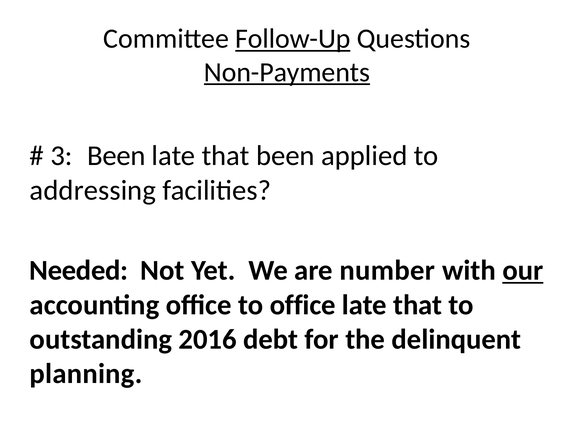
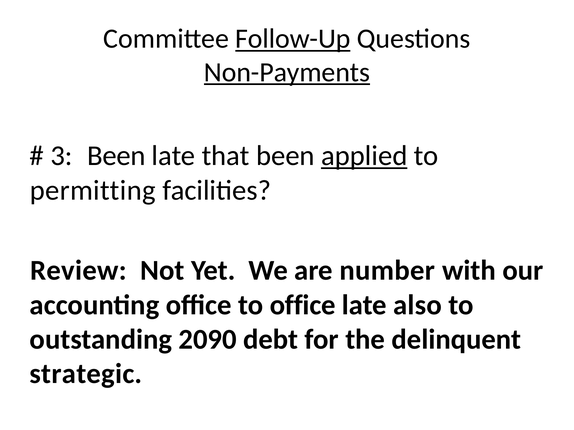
applied underline: none -> present
addressing: addressing -> permitting
Needed: Needed -> Review
our underline: present -> none
that at (418, 305): that -> also
2016: 2016 -> 2090
planning: planning -> strategic
